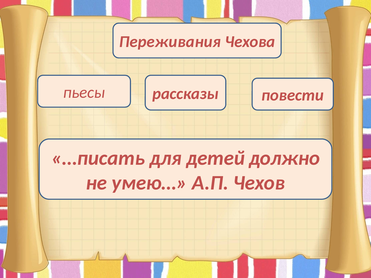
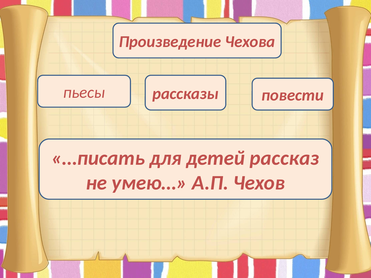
Переживания: Переживания -> Произведение
должно: должно -> рассказ
